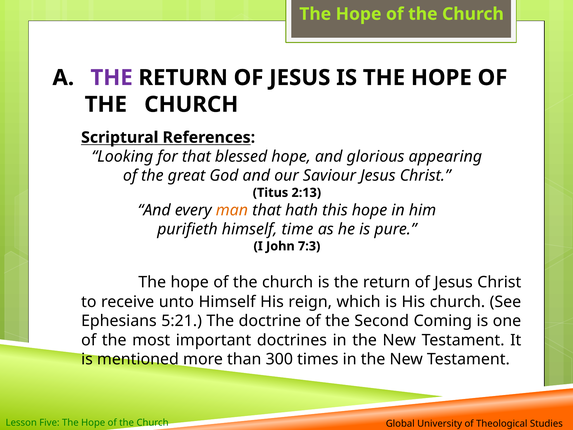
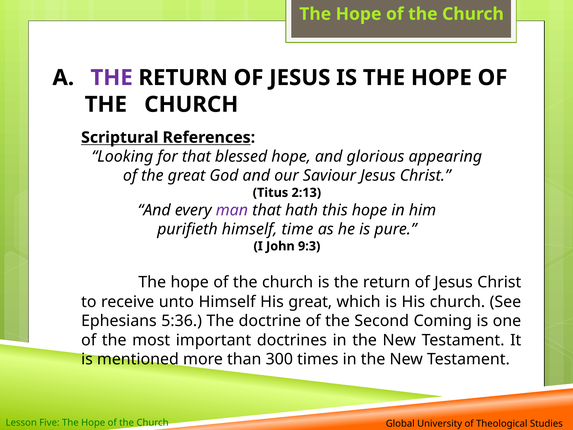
man colour: orange -> purple
7:3: 7:3 -> 9:3
His reign: reign -> great
5:21: 5:21 -> 5:36
